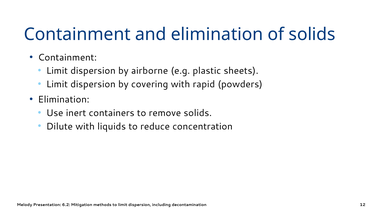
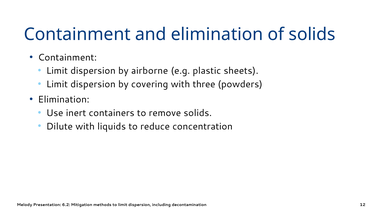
rapid: rapid -> three
